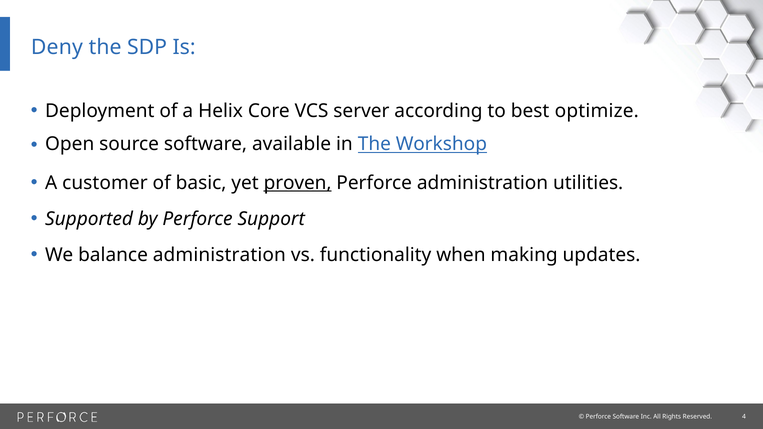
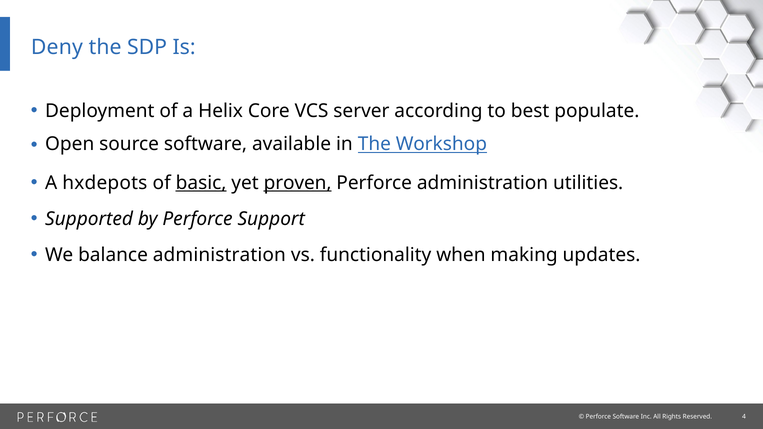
optimize: optimize -> populate
customer: customer -> hxdepots
basic underline: none -> present
